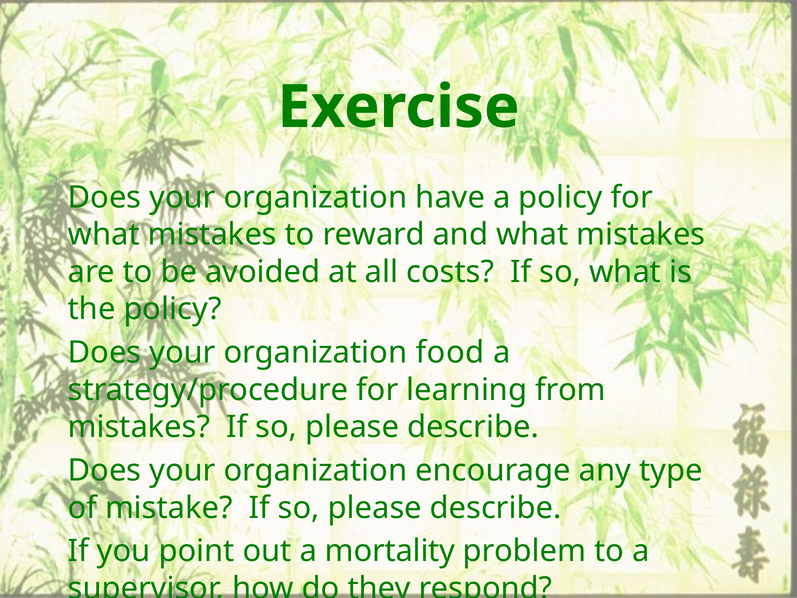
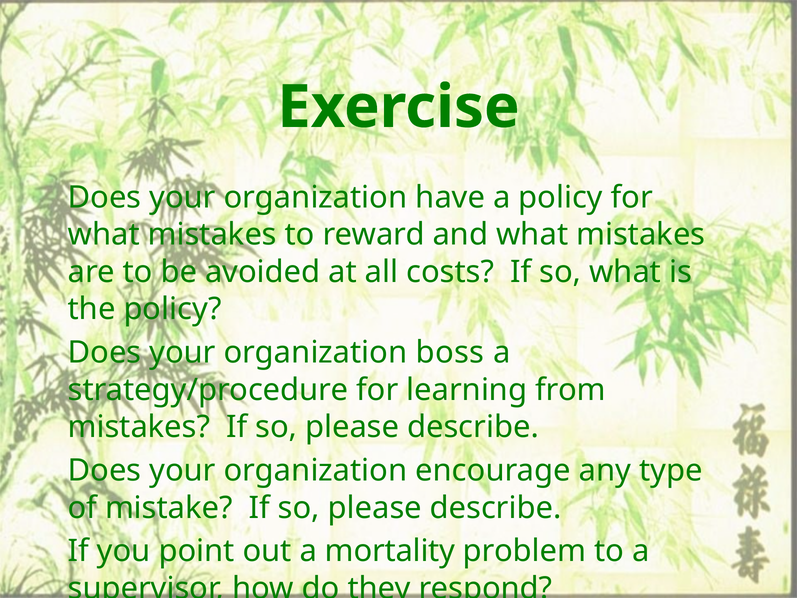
food: food -> boss
